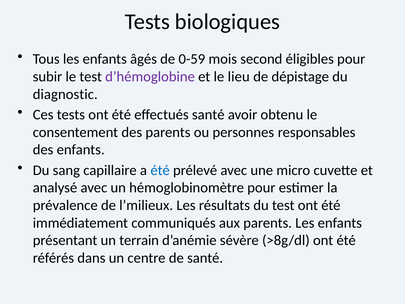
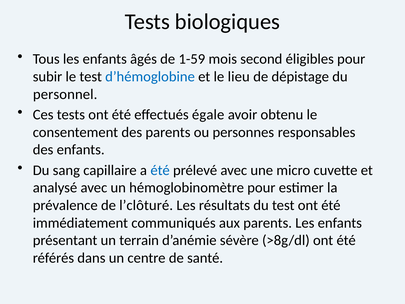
0-59: 0-59 -> 1-59
d’hémoglobine colour: purple -> blue
diagnostic: diagnostic -> personnel
effectués santé: santé -> égale
l’milieux: l’milieux -> l’clôturé
